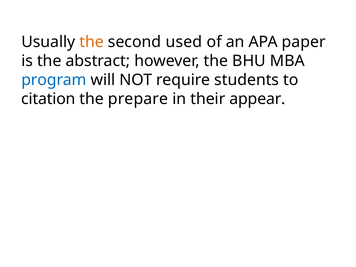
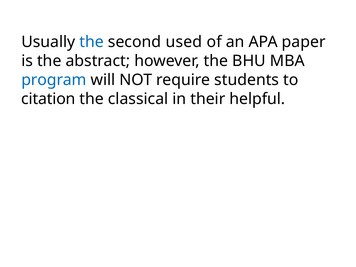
the at (92, 42) colour: orange -> blue
prepare: prepare -> classical
appear: appear -> helpful
